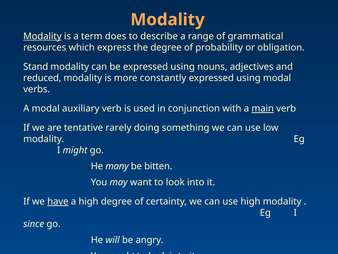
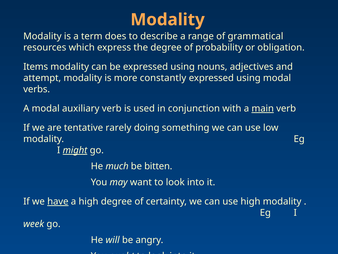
Modality at (42, 36) underline: present -> none
Stand: Stand -> Items
reduced: reduced -> attempt
might underline: none -> present
many: many -> much
since: since -> week
